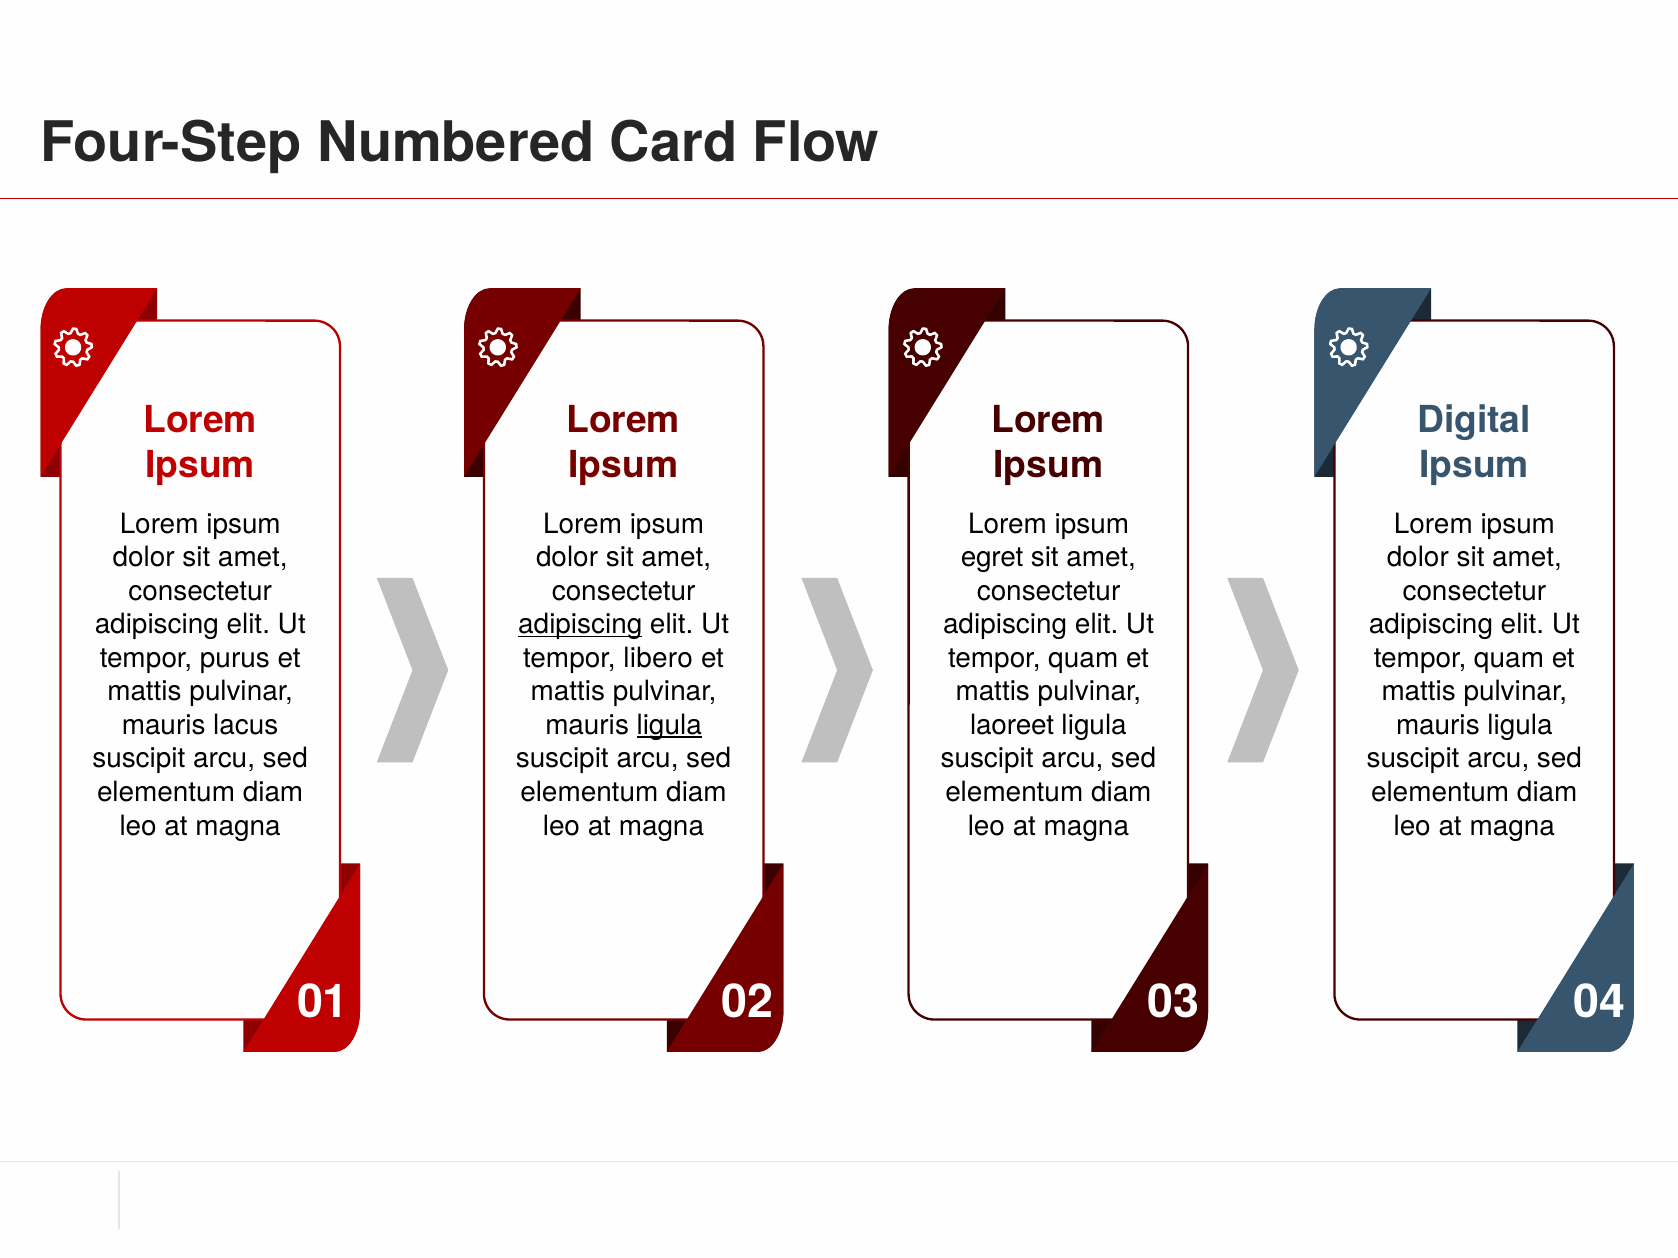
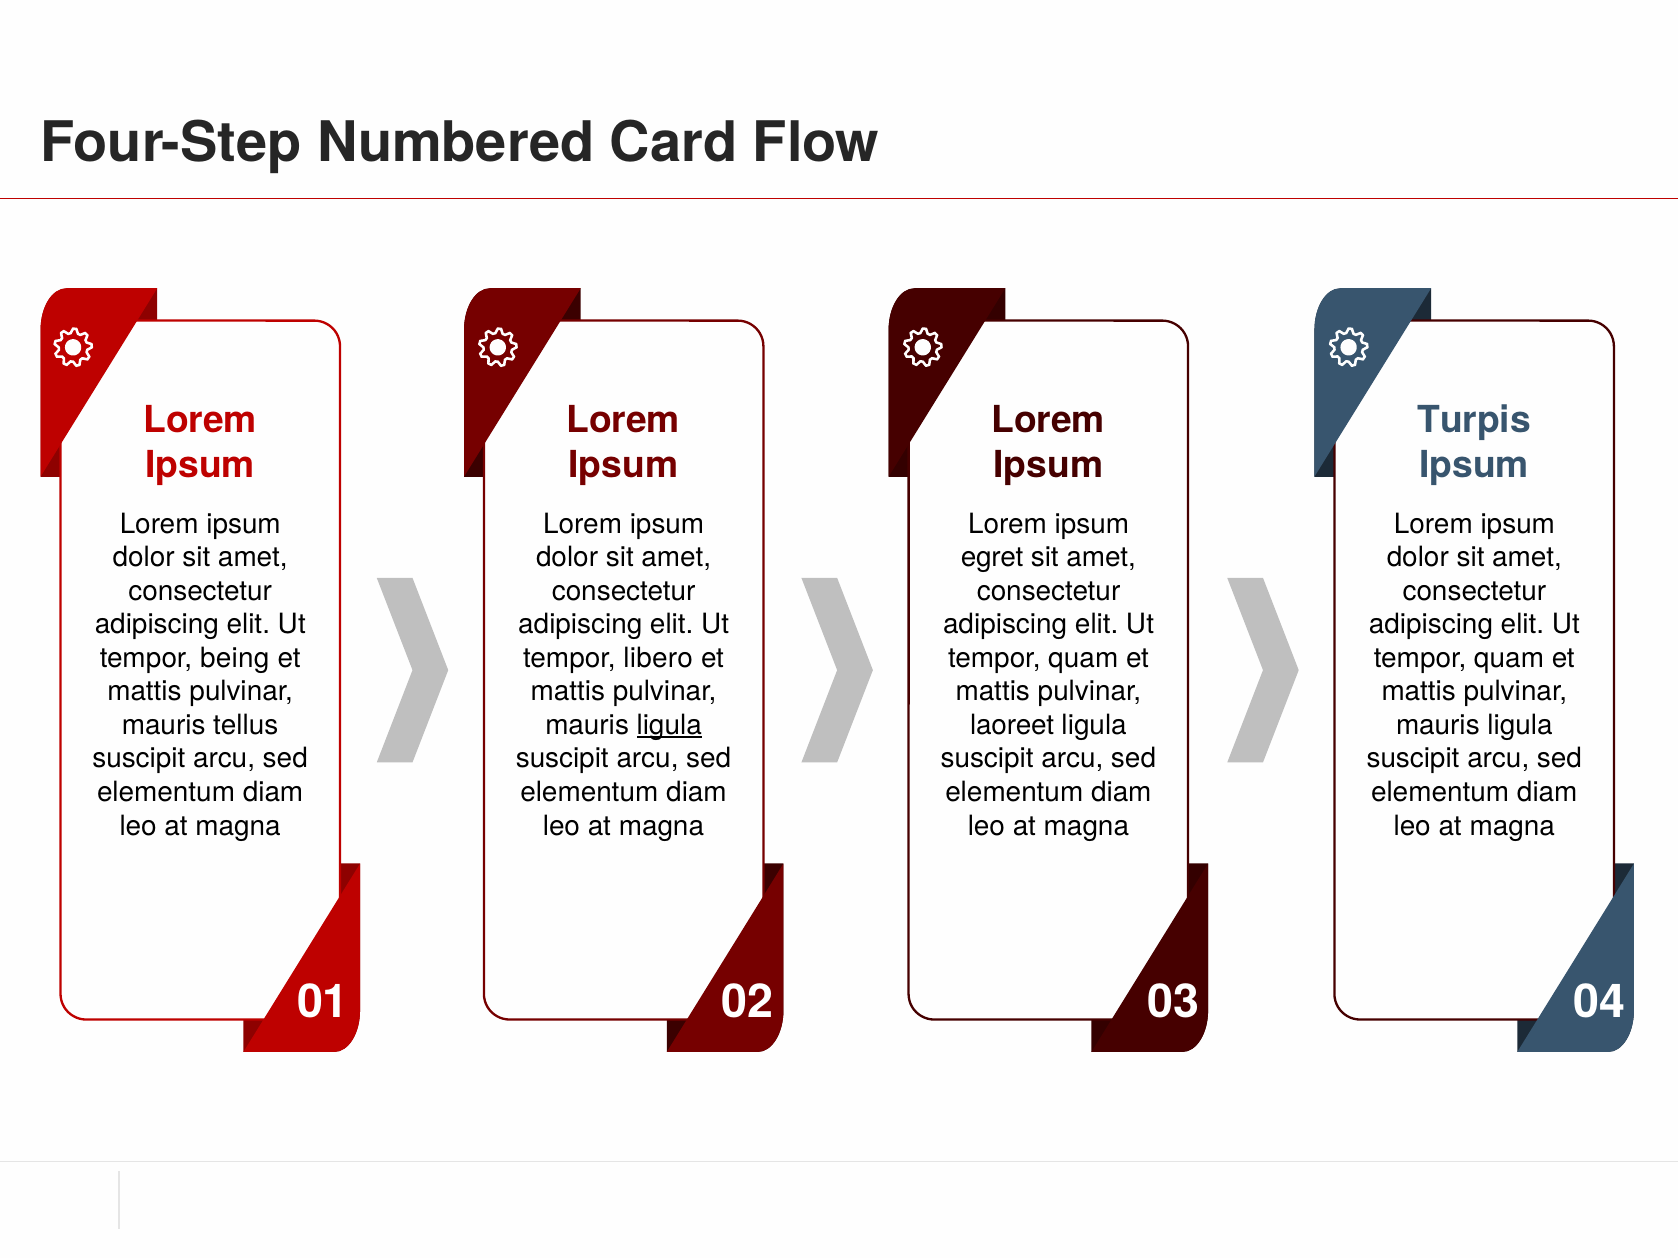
Digital: Digital -> Turpis
adipiscing at (580, 625) underline: present -> none
purus: purus -> being
lacus: lacus -> tellus
